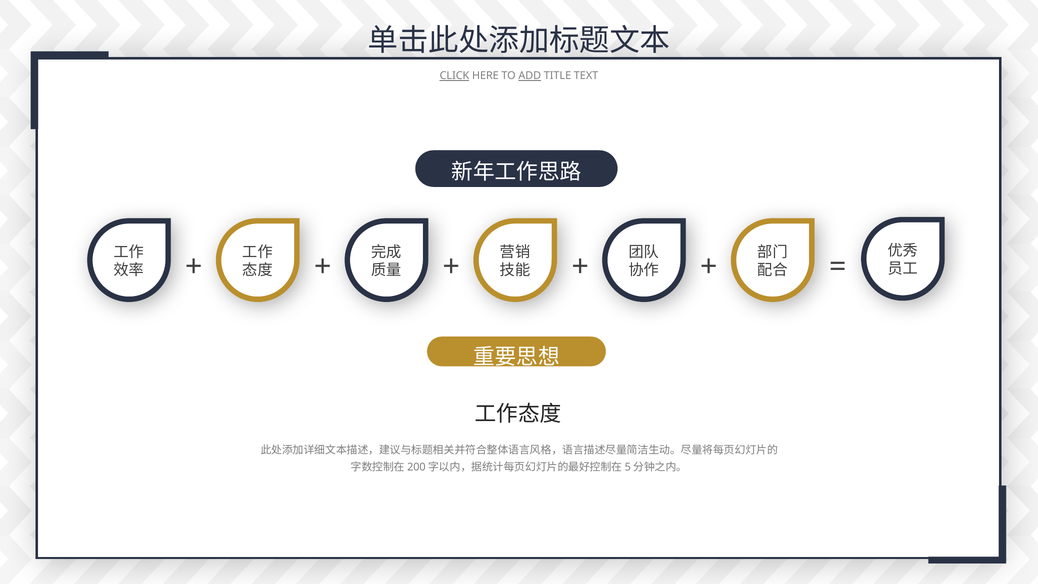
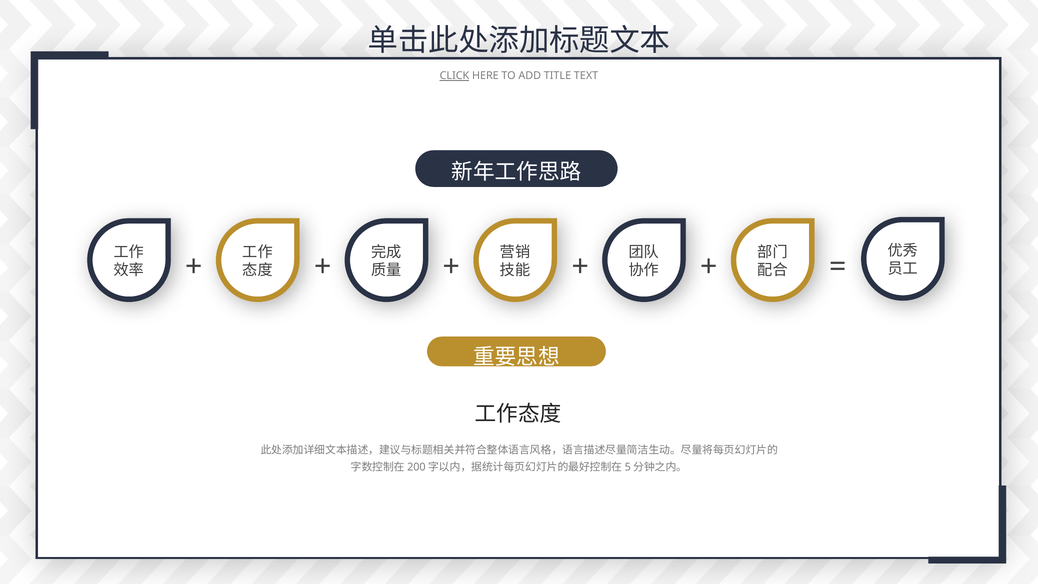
ADD underline: present -> none
